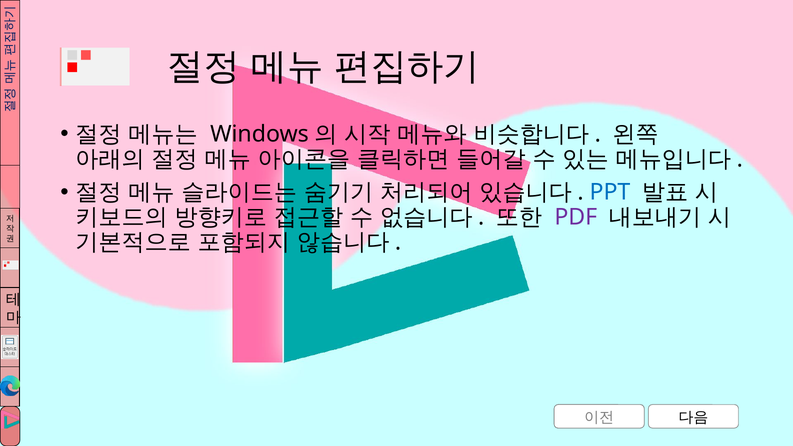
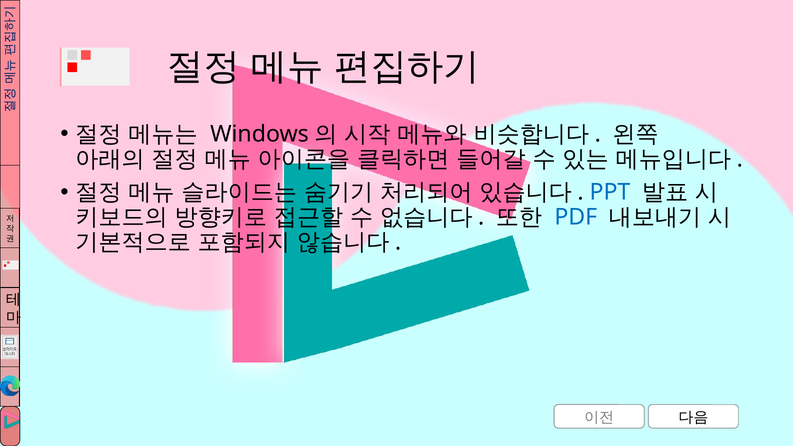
PDF colour: purple -> blue
